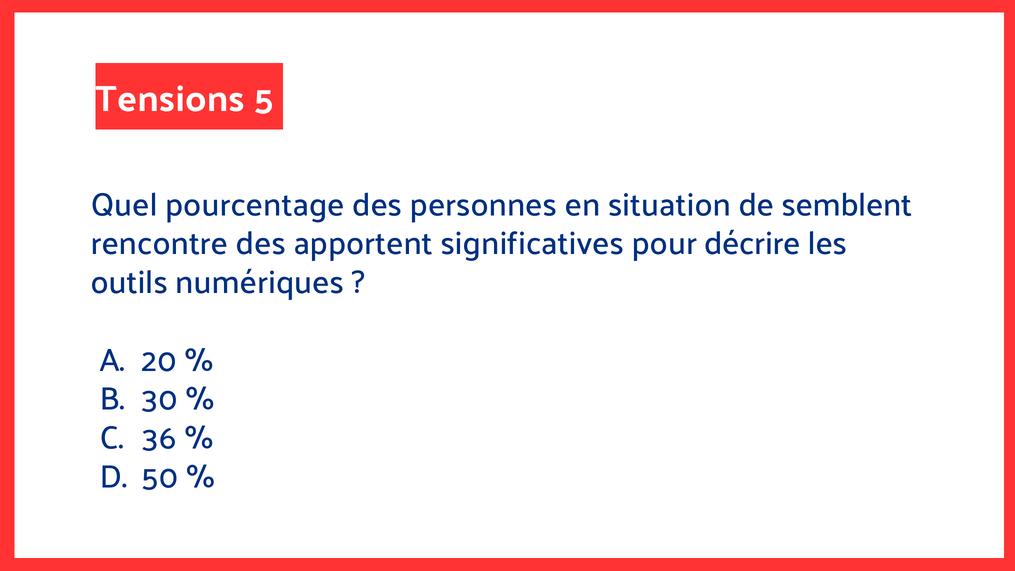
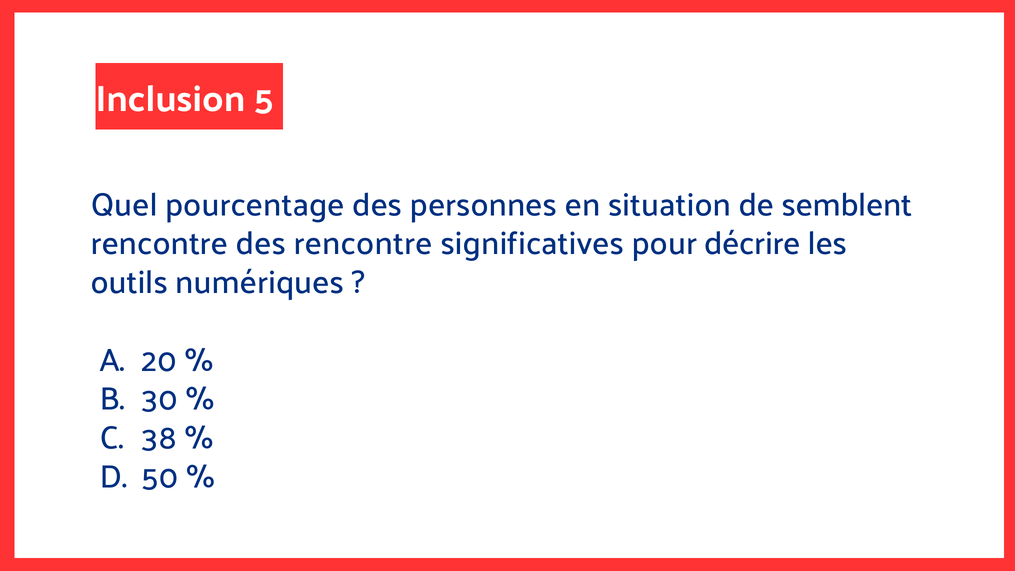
Tensions: Tensions -> Inclusion
des apportent: apportent -> rencontre
36: 36 -> 38
